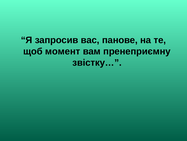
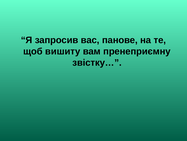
момент: момент -> вишиту
